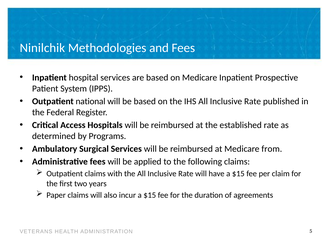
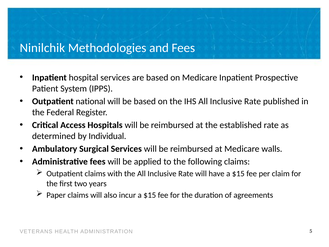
Programs: Programs -> Individual
from: from -> walls
